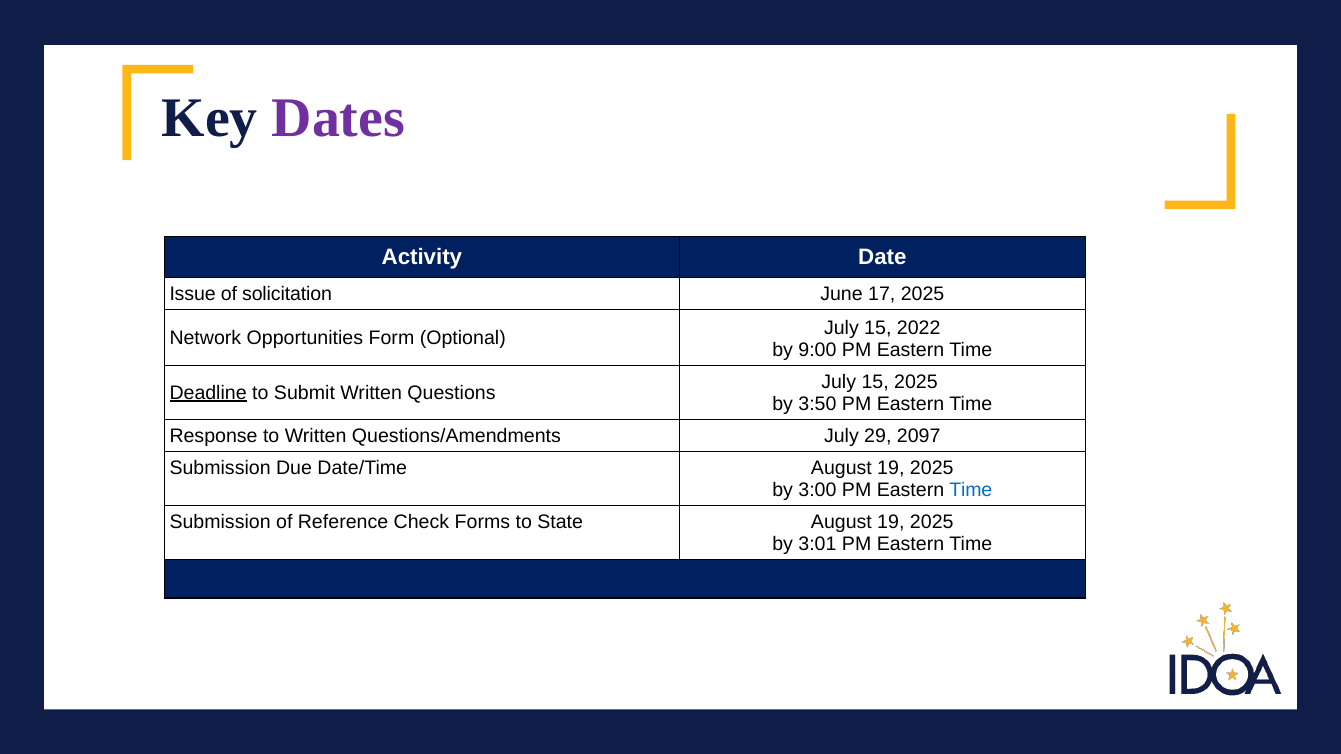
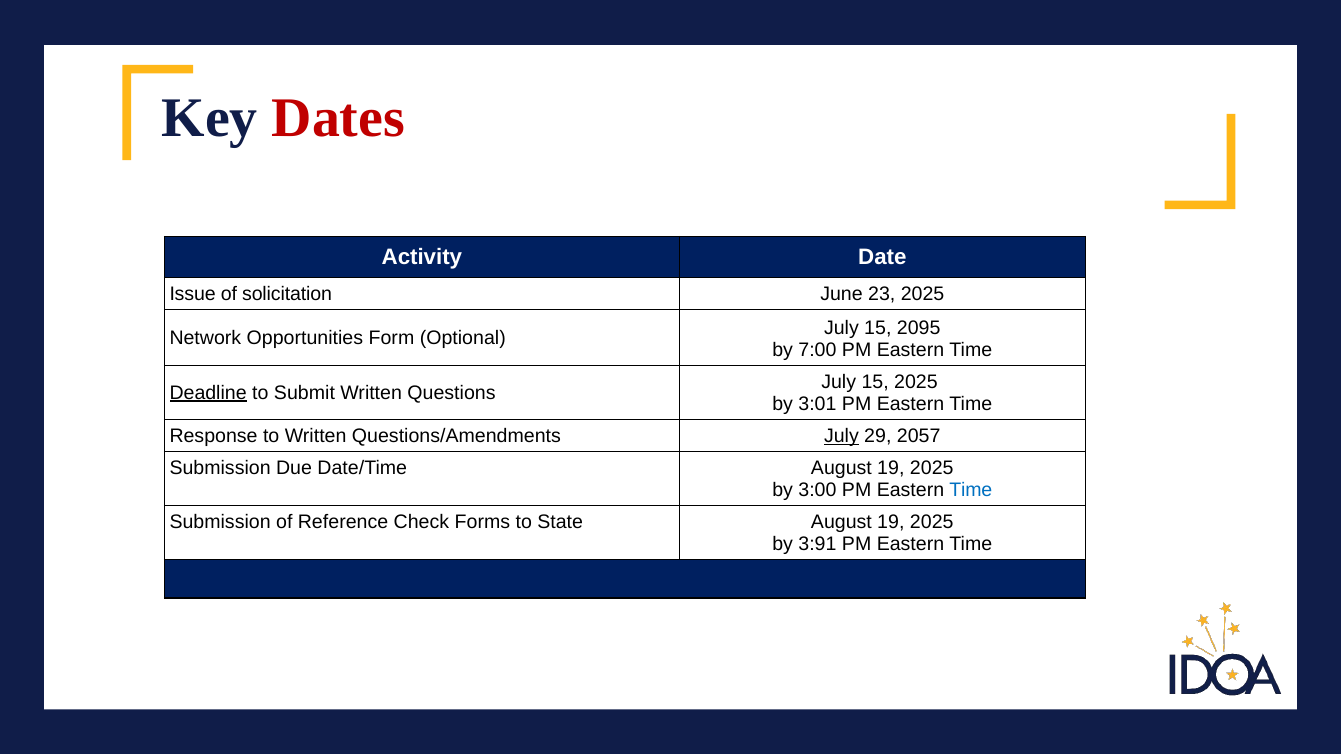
Dates colour: purple -> red
17: 17 -> 23
2022: 2022 -> 2095
9:00: 9:00 -> 7:00
3:50: 3:50 -> 3:01
July at (841, 436) underline: none -> present
2097: 2097 -> 2057
3:01: 3:01 -> 3:91
